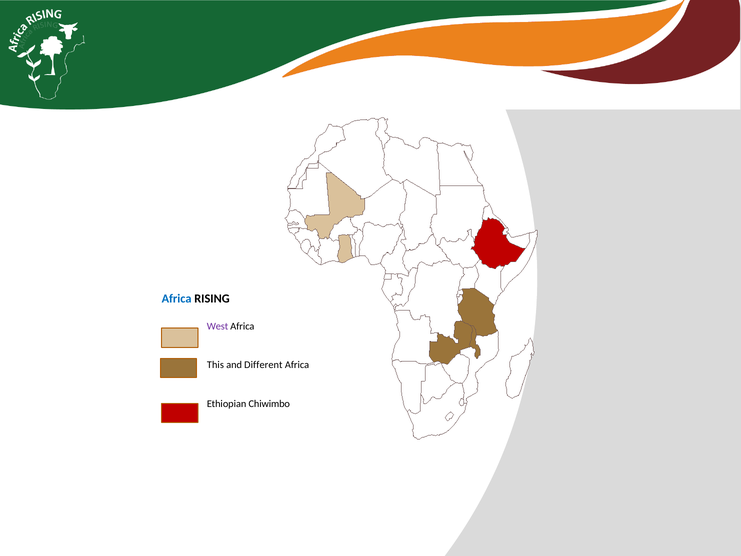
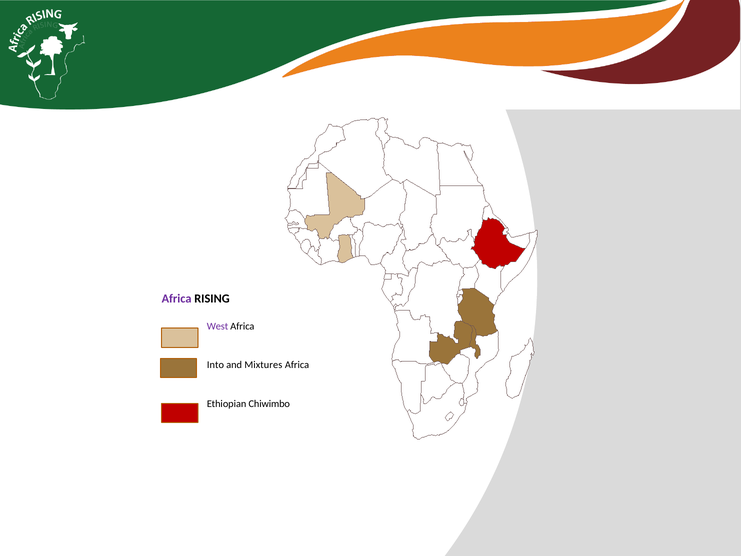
Africa at (177, 298) colour: blue -> purple
This: This -> Into
Different: Different -> Mixtures
